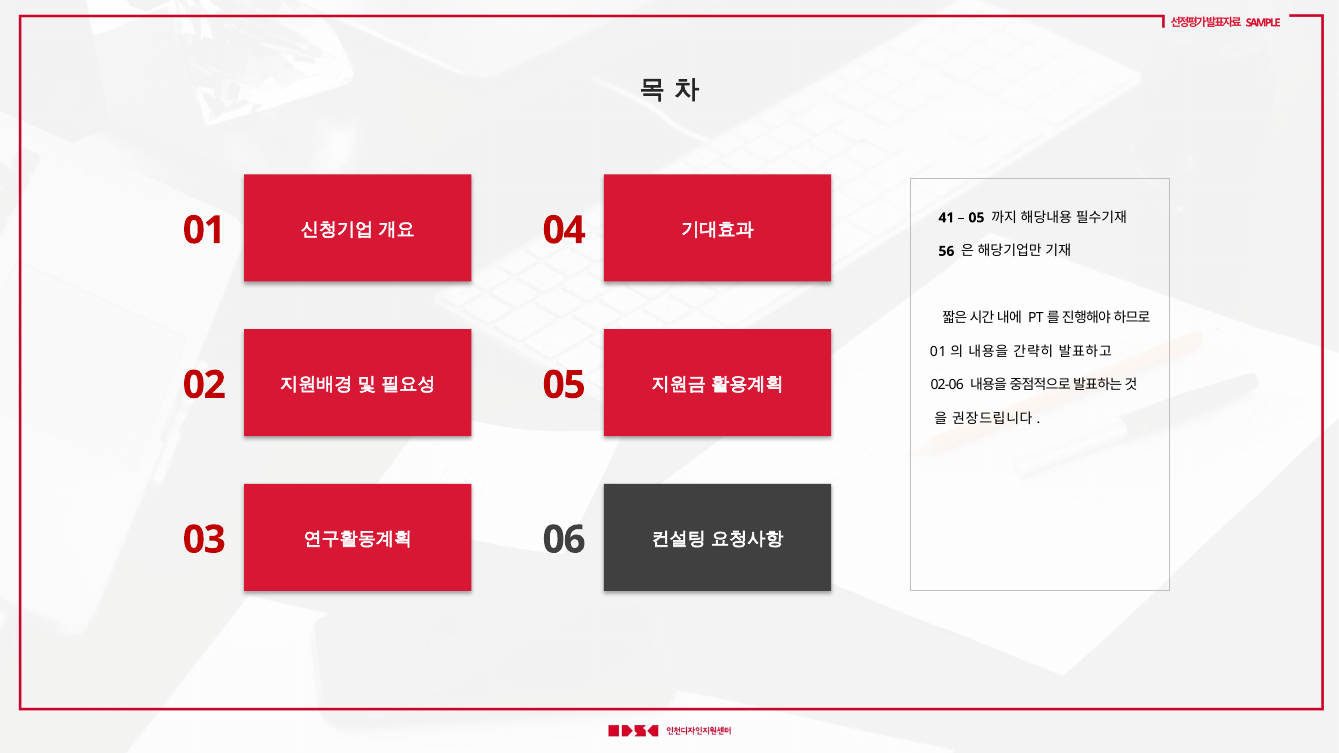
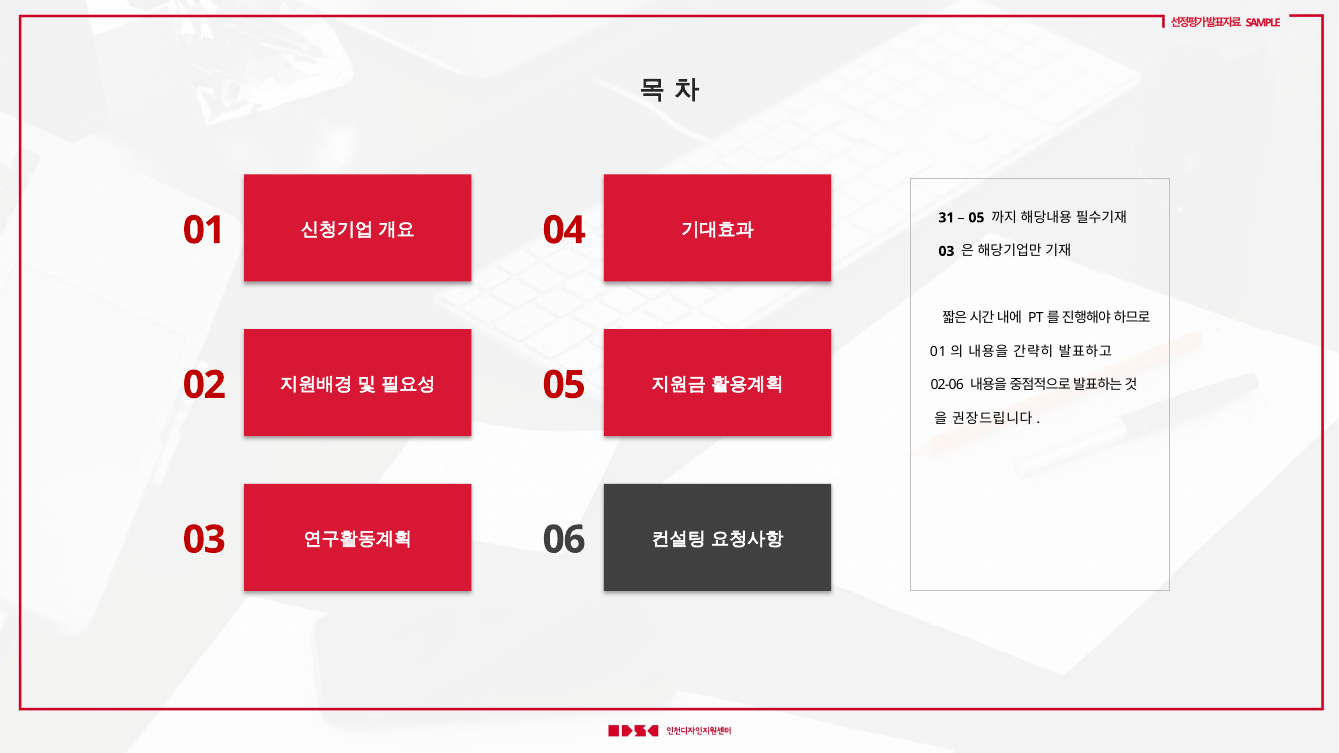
41: 41 -> 31
56 at (946, 251): 56 -> 03
